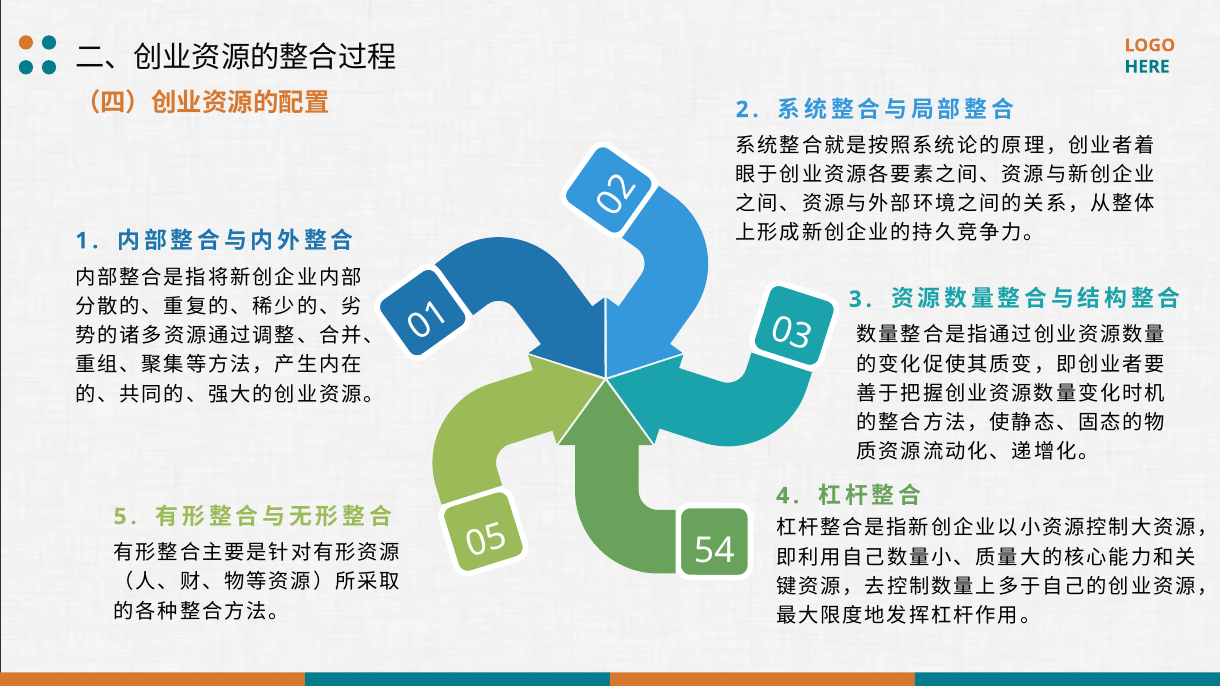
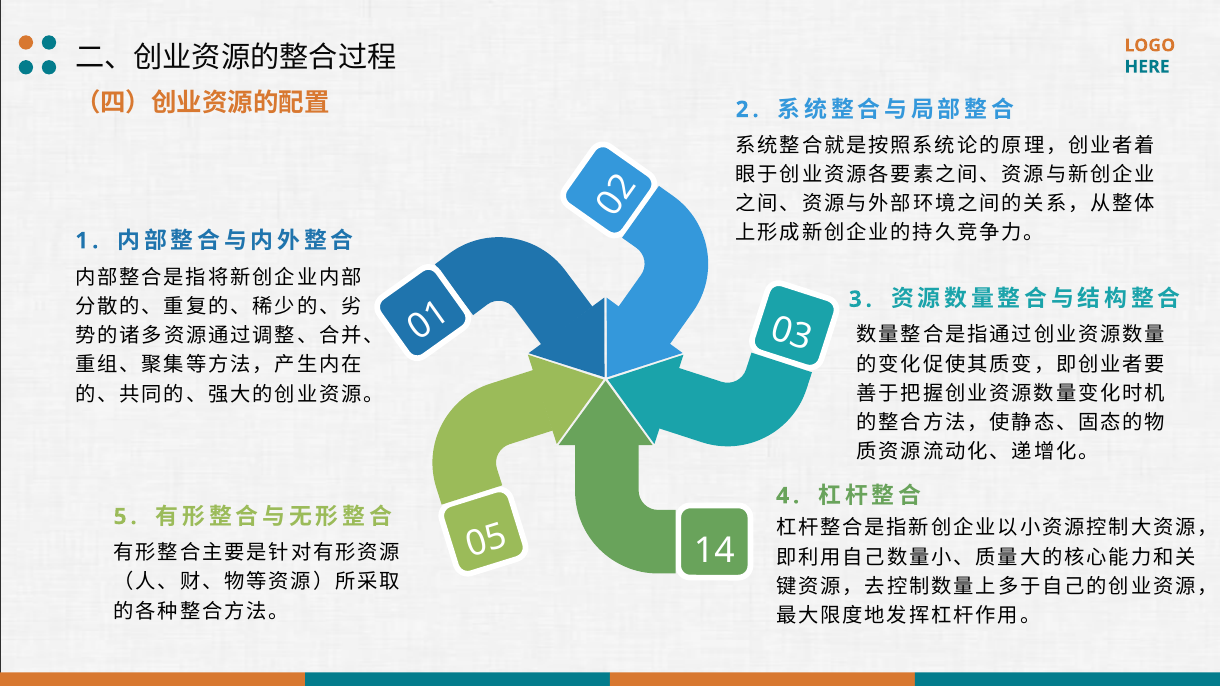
54: 54 -> 14
